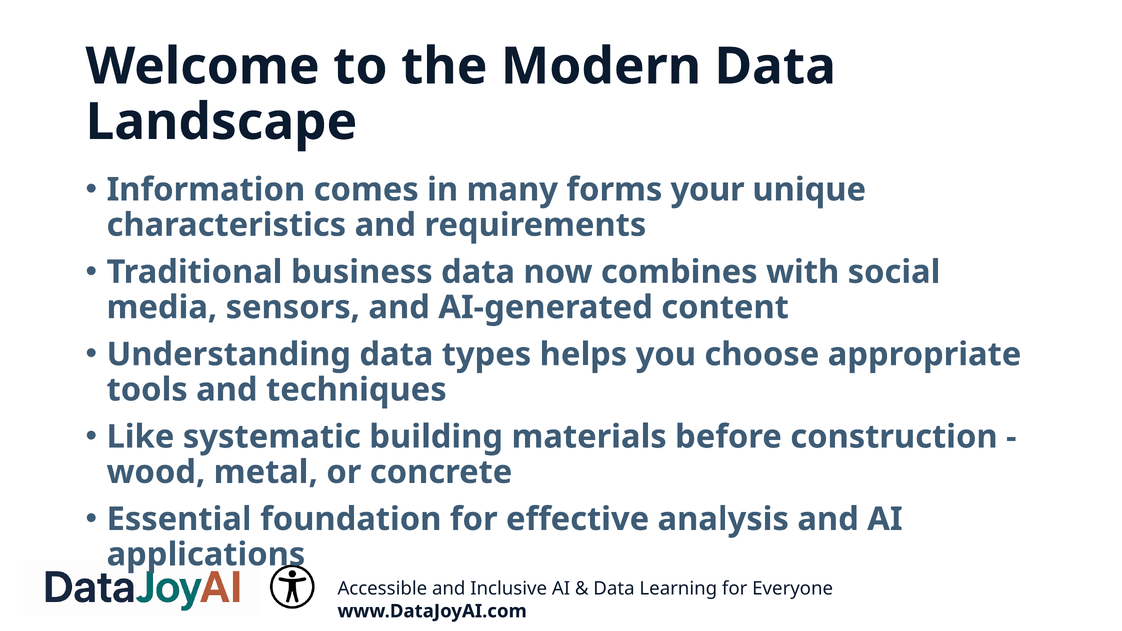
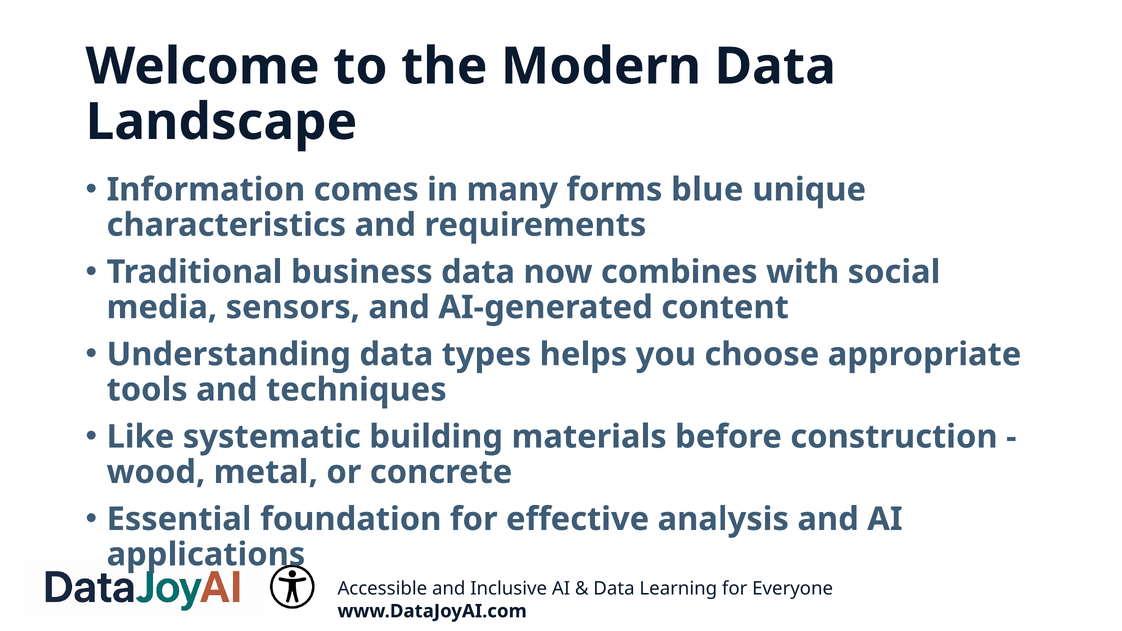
your: your -> blue
